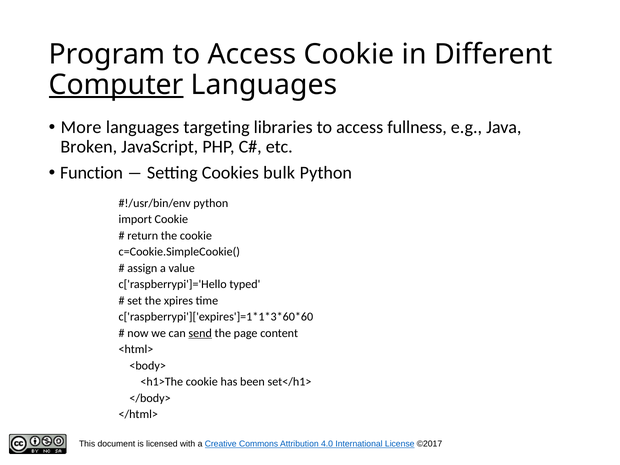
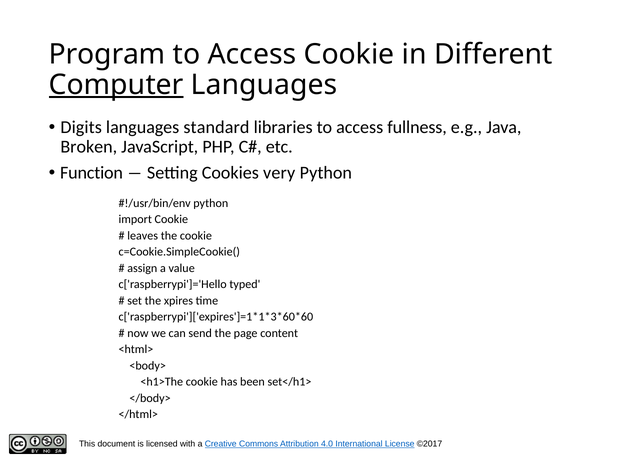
More: More -> Digits
targeting: targeting -> standard
bulk: bulk -> very
return: return -> leaves
send underline: present -> none
